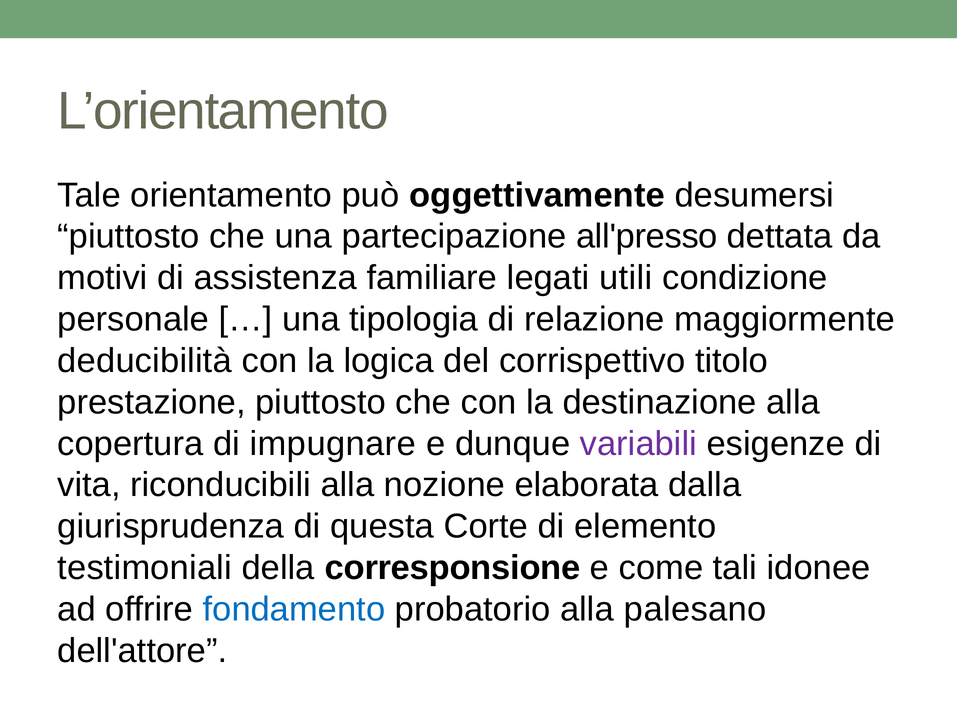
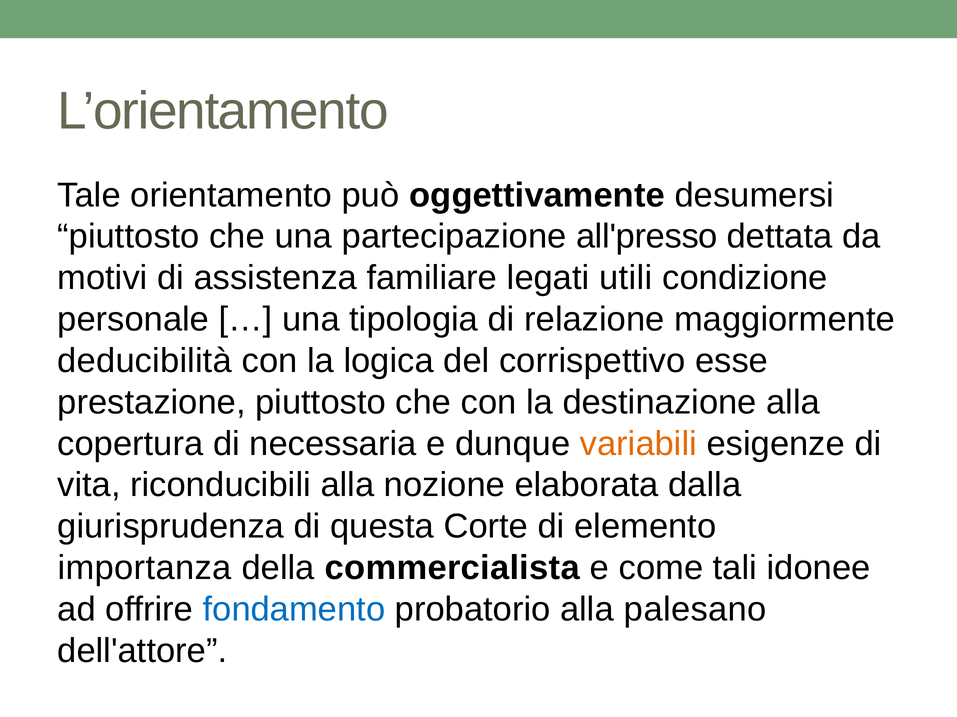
titolo: titolo -> esse
impugnare: impugnare -> necessaria
variabili colour: purple -> orange
testimoniali: testimoniali -> importanza
corresponsione: corresponsione -> commercialista
